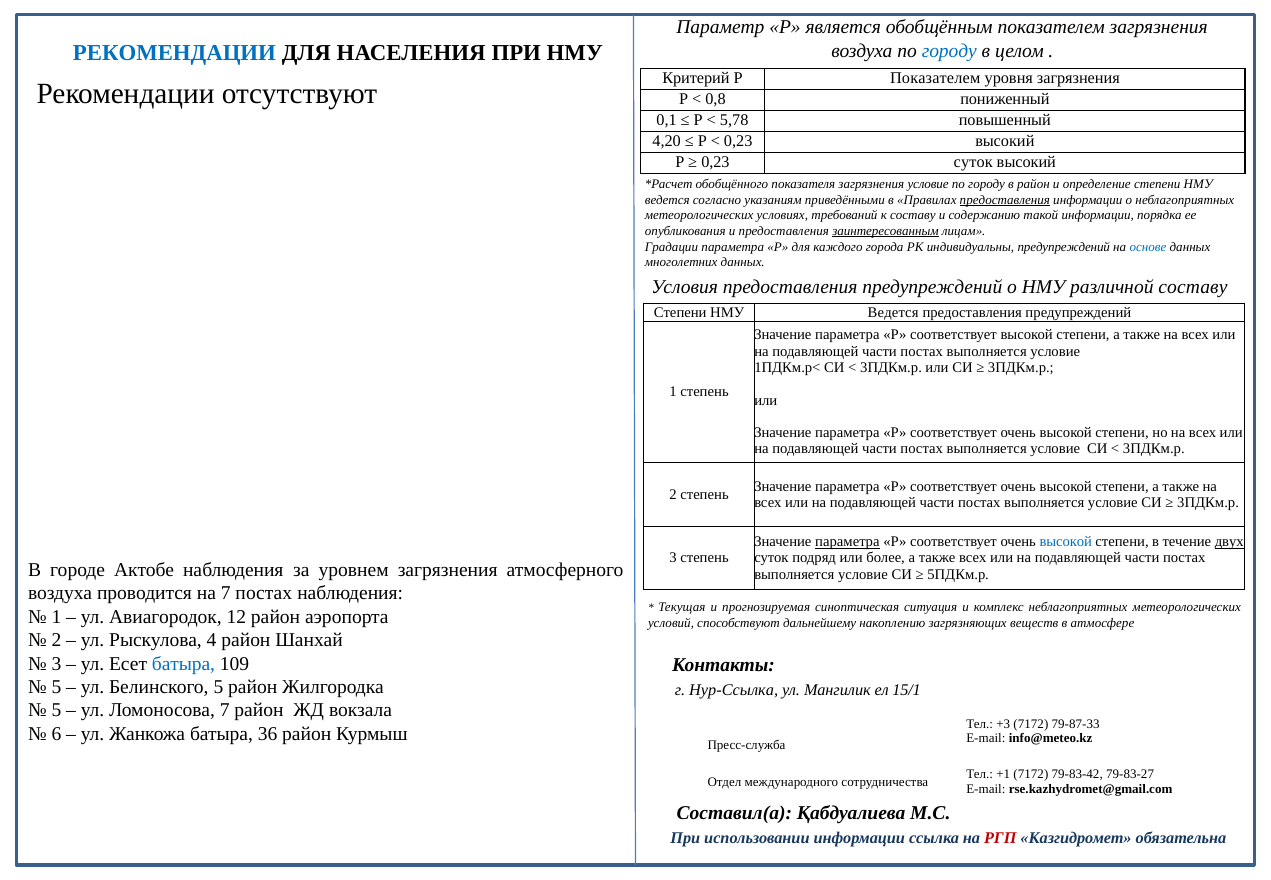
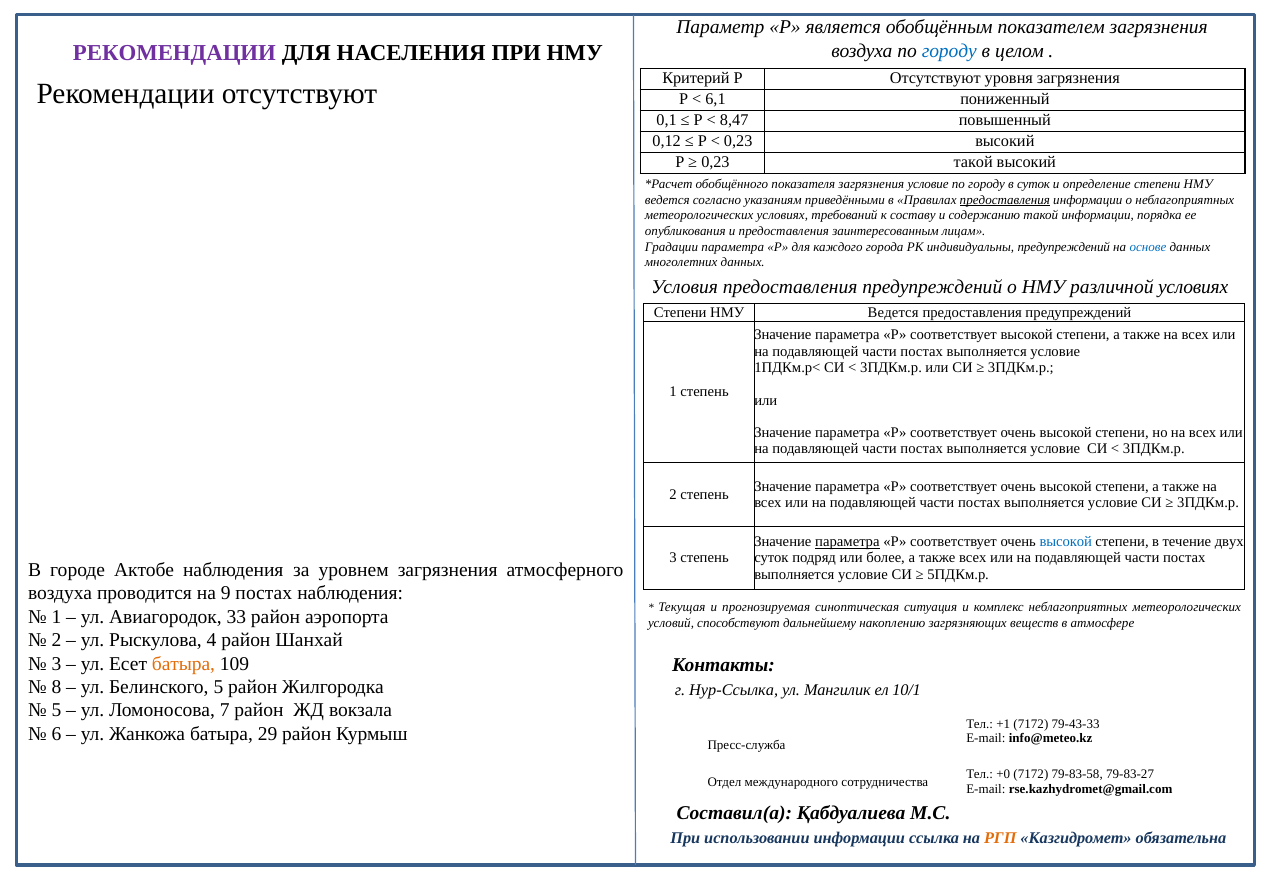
РЕКОМЕНДАЦИИ at (174, 53) colour: blue -> purple
Р Показателем: Показателем -> Отсутствуют
0,8: 0,8 -> 6,1
5,78: 5,78 -> 8,47
4,20: 4,20 -> 0,12
0,23 суток: суток -> такой
в район: район -> суток
заинтересованным underline: present -> none
различной составу: составу -> условиях
двух underline: present -> none
на 7: 7 -> 9
12: 12 -> 33
батыра at (184, 663) colour: blue -> orange
5 at (56, 687): 5 -> 8
15/1: 15/1 -> 10/1
+3: +3 -> +1
79-87-33: 79-87-33 -> 79-43-33
36: 36 -> 29
+1: +1 -> +0
79-83-42: 79-83-42 -> 79-83-58
РГП colour: red -> orange
